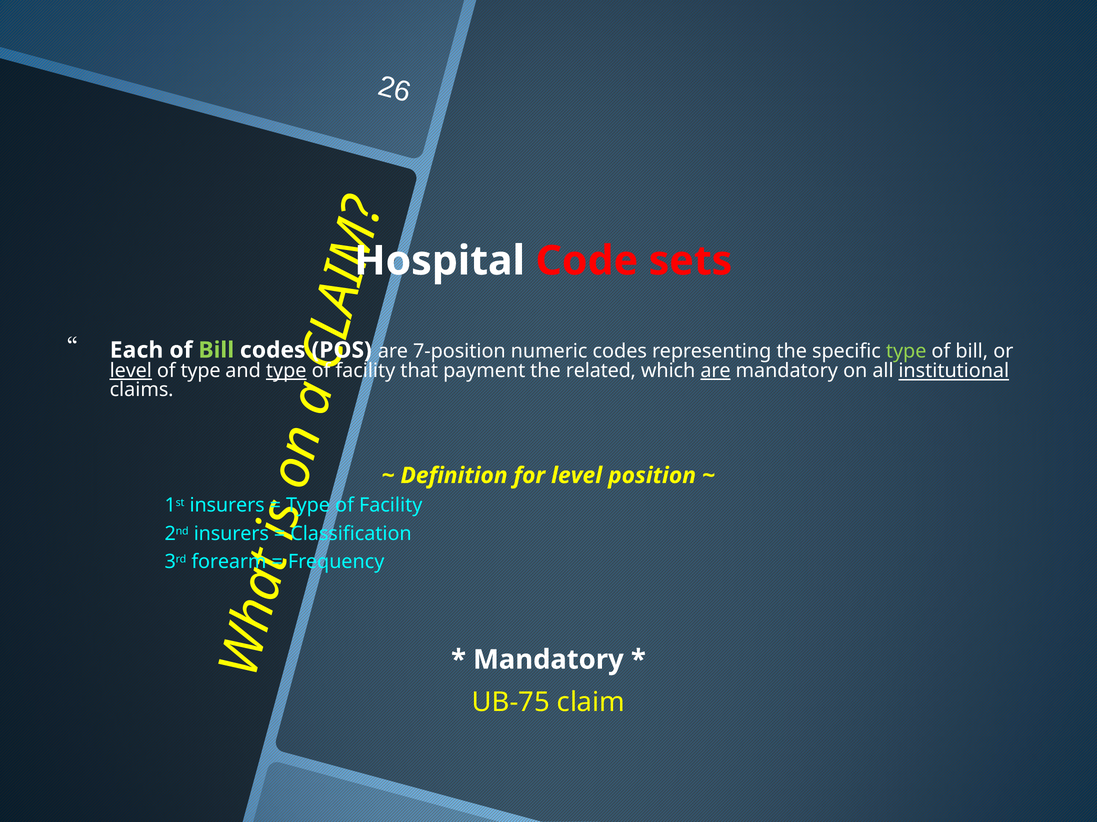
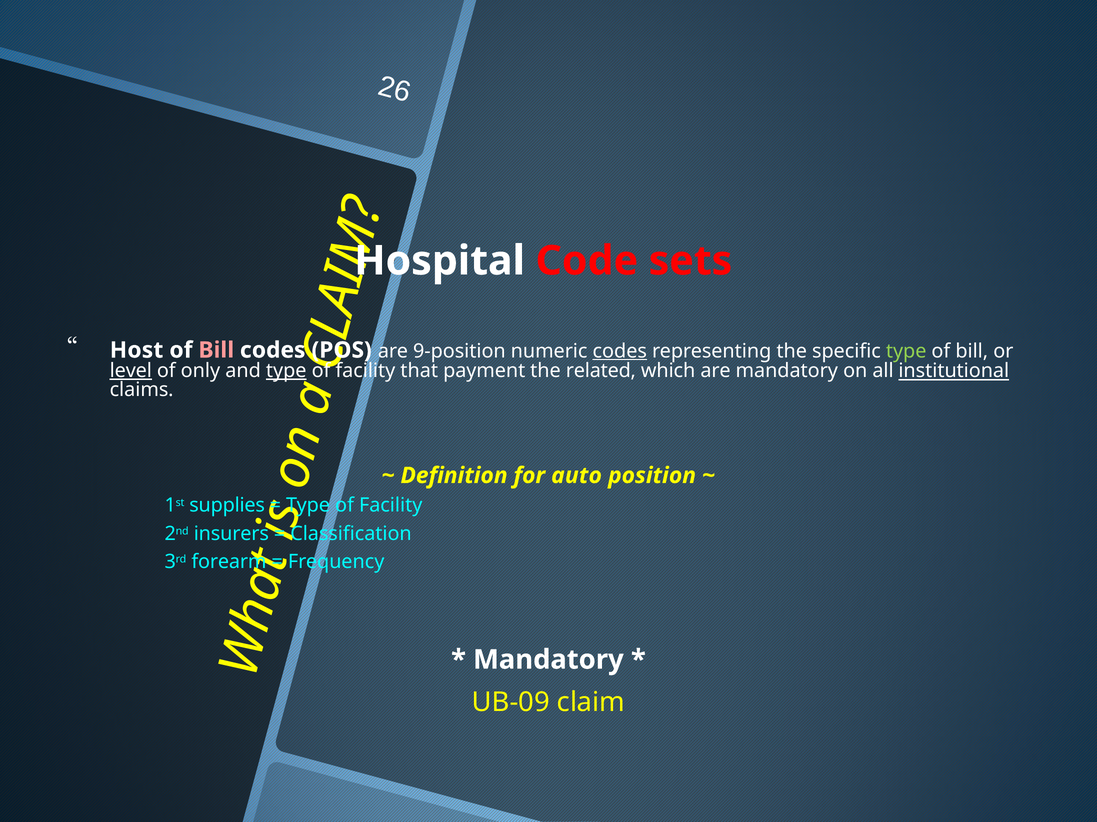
Each: Each -> Host
Bill at (216, 350) colour: light green -> pink
7-position: 7-position -> 9-position
codes at (620, 351) underline: none -> present
of type: type -> only
are at (716, 371) underline: present -> none
for level: level -> auto
1st insurers: insurers -> supplies
UB-75: UB-75 -> UB-09
